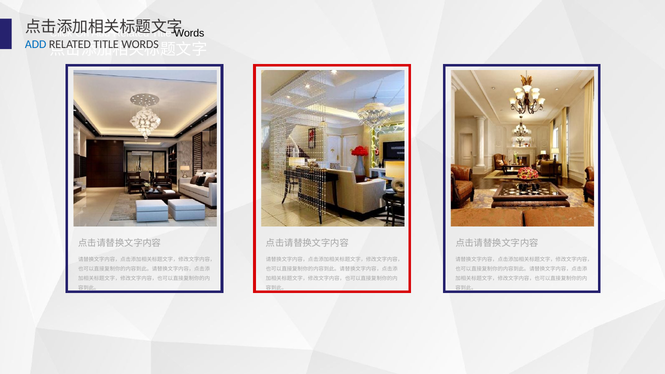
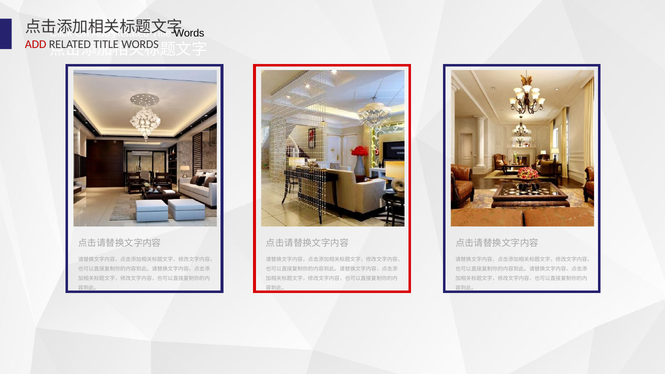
ADD at (36, 44) colour: blue -> red
